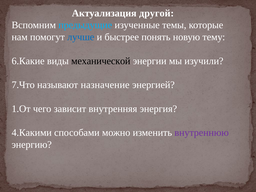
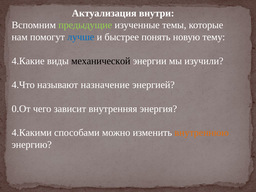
другой: другой -> внутри
предыдущие colour: light blue -> light green
6.Какие: 6.Какие -> 4.Какие
7.Что: 7.Что -> 4.Что
1.От: 1.От -> 0.От
внутреннюю colour: purple -> orange
